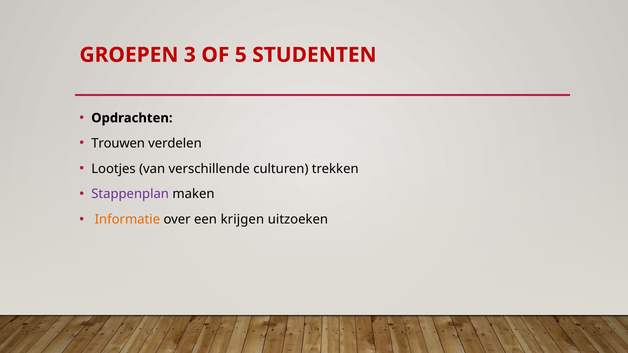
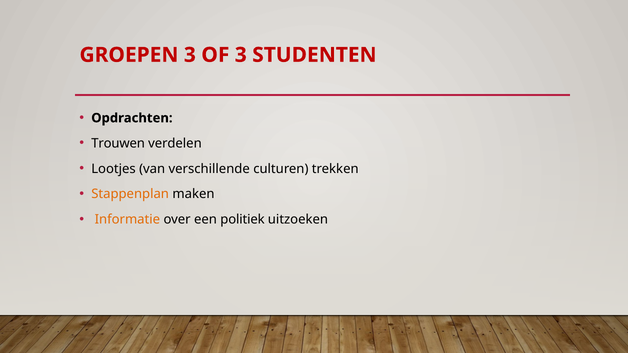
OF 5: 5 -> 3
Stappenplan colour: purple -> orange
krijgen: krijgen -> politiek
